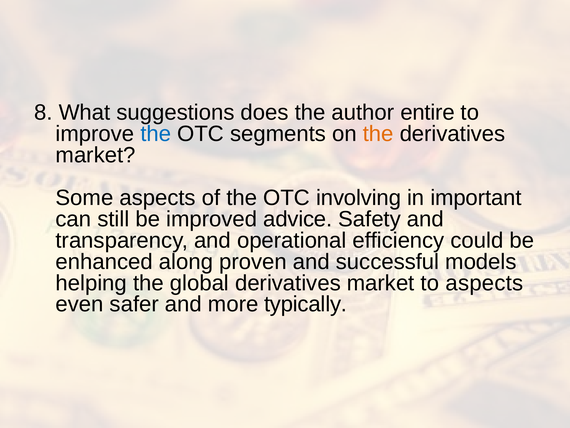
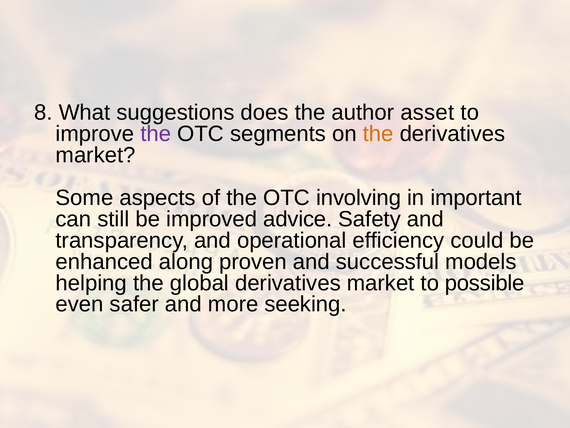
entire: entire -> asset
the at (156, 134) colour: blue -> purple
to aspects: aspects -> possible
typically: typically -> seeking
